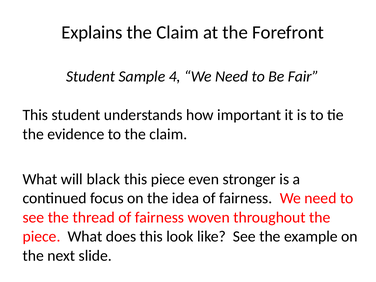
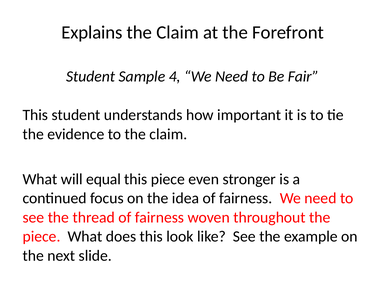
black: black -> equal
